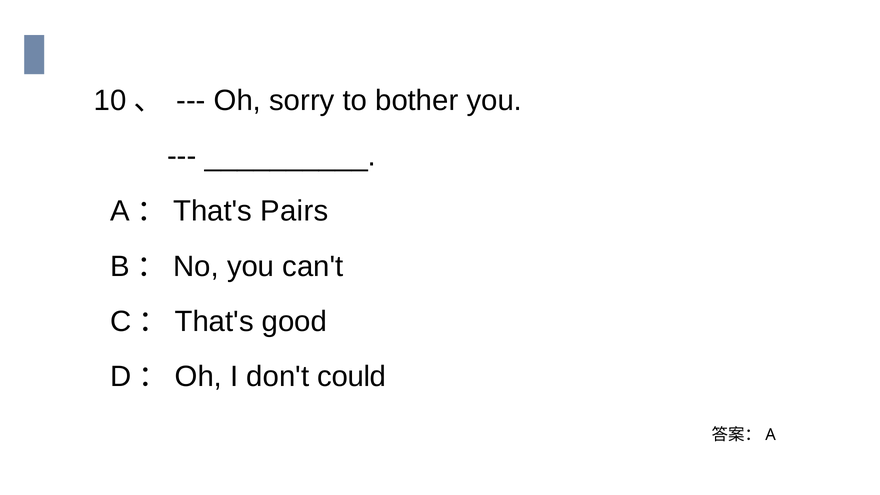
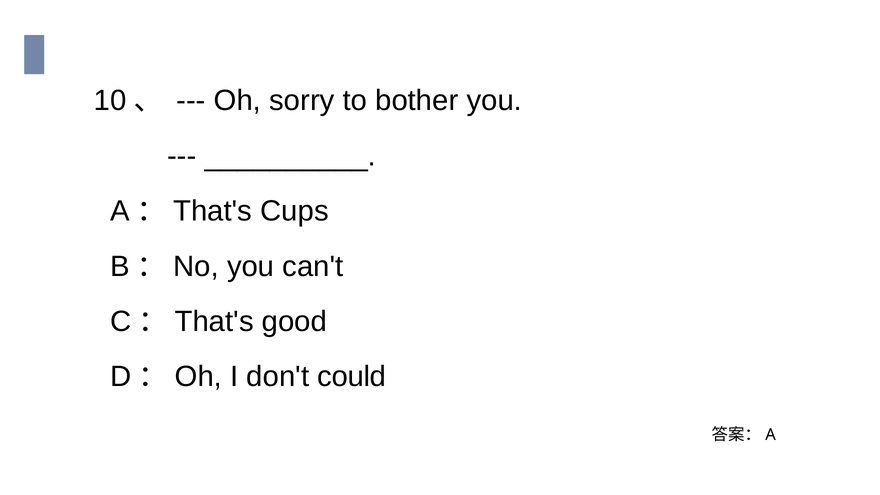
Pairs: Pairs -> Cups
